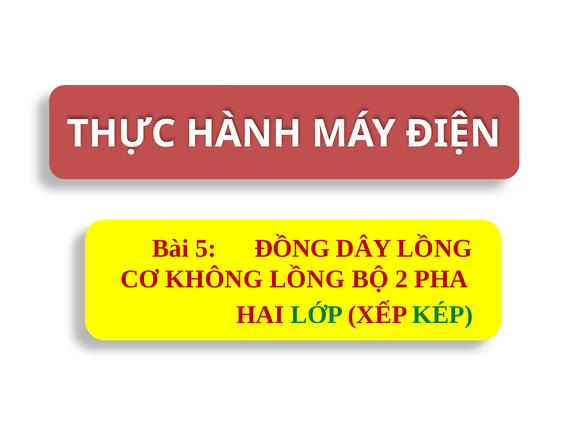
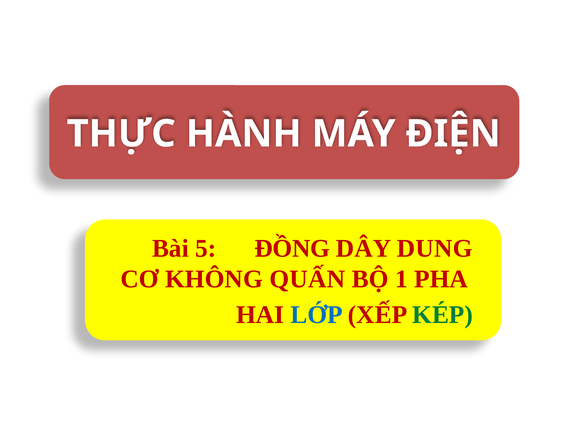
DÂY LỒNG: LỒNG -> DUNG
KHÔNG LỒNG: LỒNG -> QUẤN
2: 2 -> 1
LỚP colour: green -> blue
